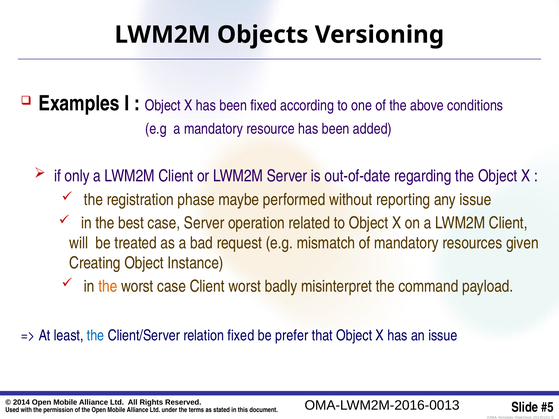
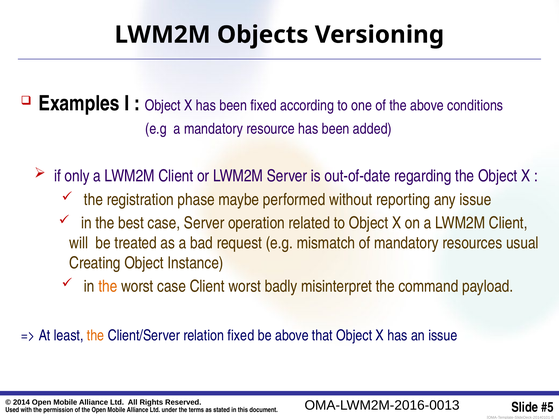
given: given -> usual
the at (96, 336) colour: blue -> orange
be prefer: prefer -> above
